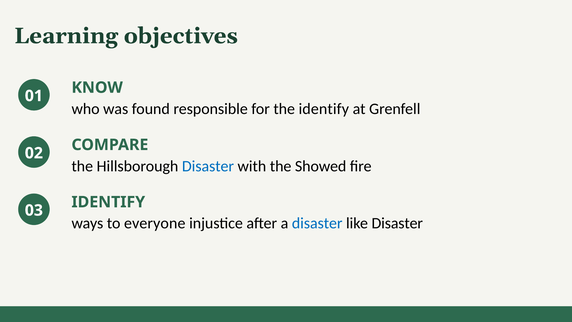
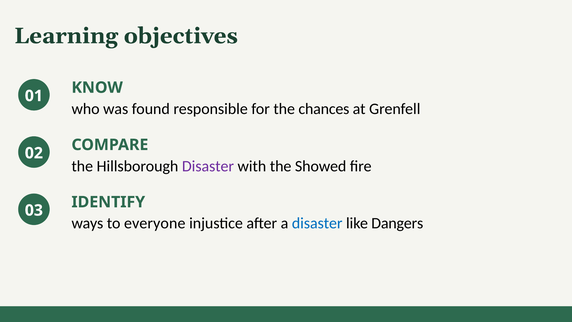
the identify: identify -> chances
Disaster at (208, 166) colour: blue -> purple
like Disaster: Disaster -> Dangers
